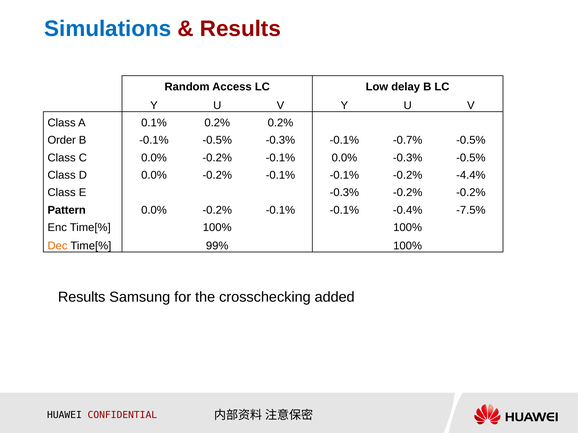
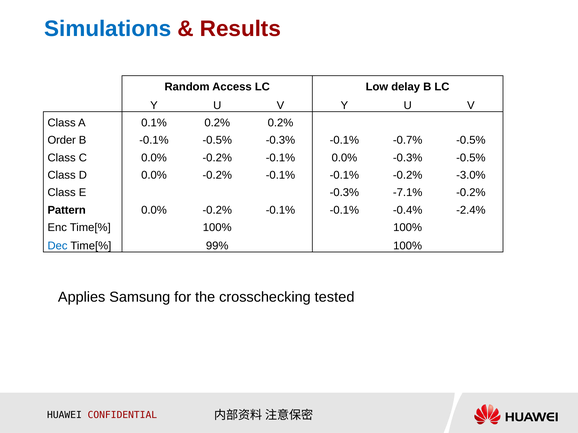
-4.4%: -4.4% -> -3.0%
-0.3% -0.2%: -0.2% -> -7.1%
-7.5%: -7.5% -> -2.4%
Dec colour: orange -> blue
Results at (82, 298): Results -> Applies
added: added -> tested
